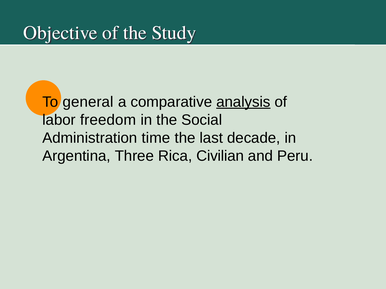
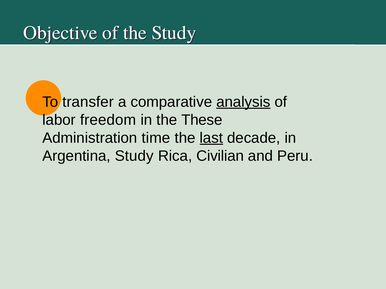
general: general -> transfer
Social: Social -> These
last underline: none -> present
Argentina Three: Three -> Study
